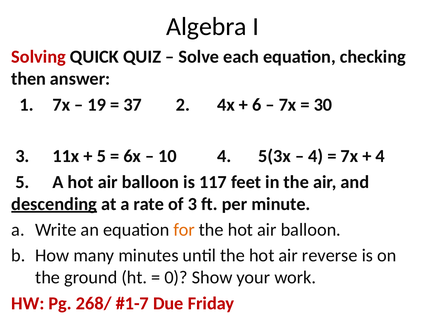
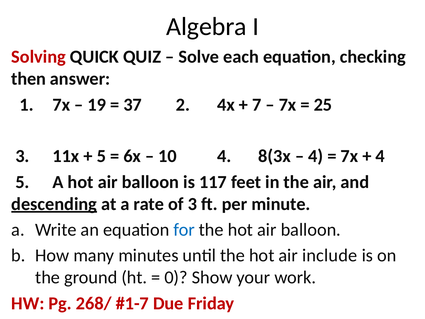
6: 6 -> 7
30: 30 -> 25
5(3x: 5(3x -> 8(3x
for colour: orange -> blue
reverse: reverse -> include
